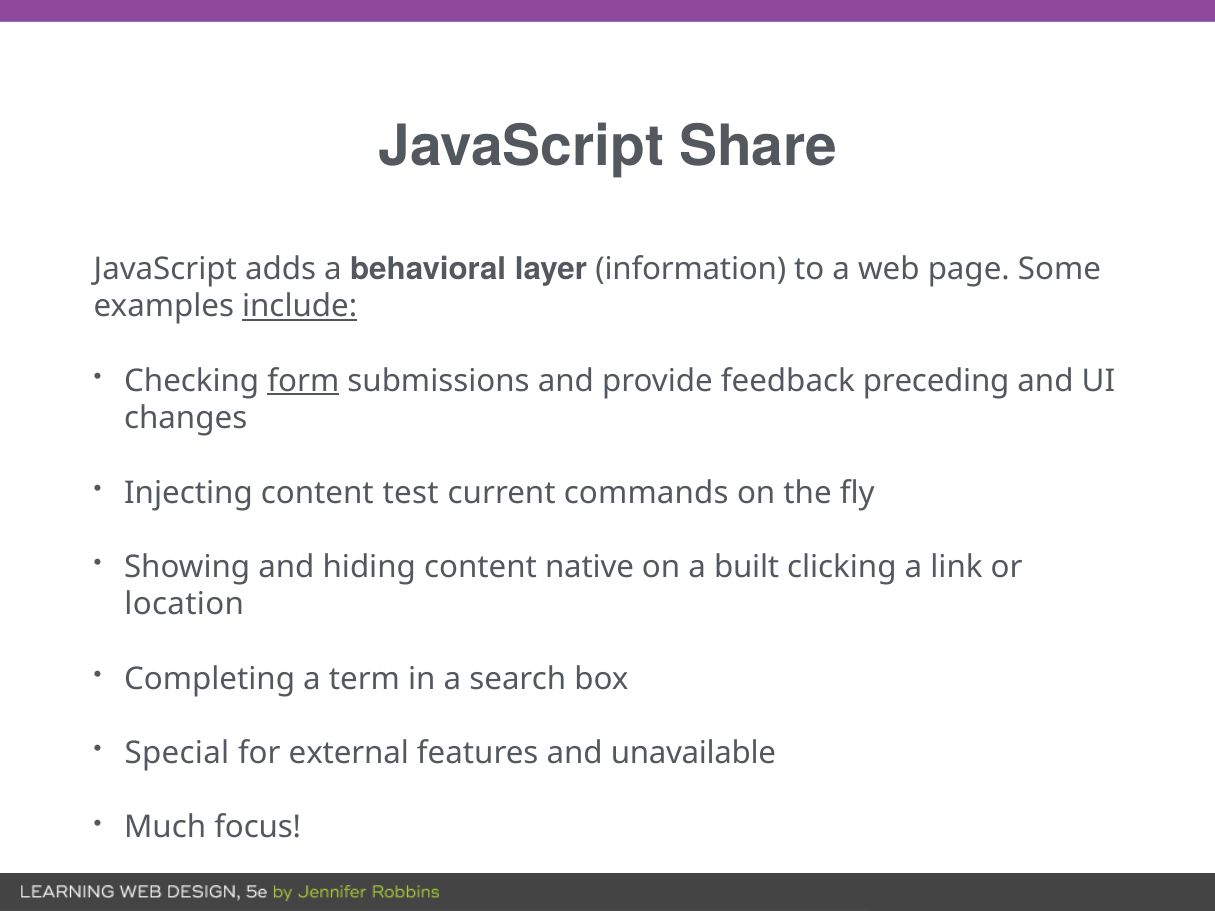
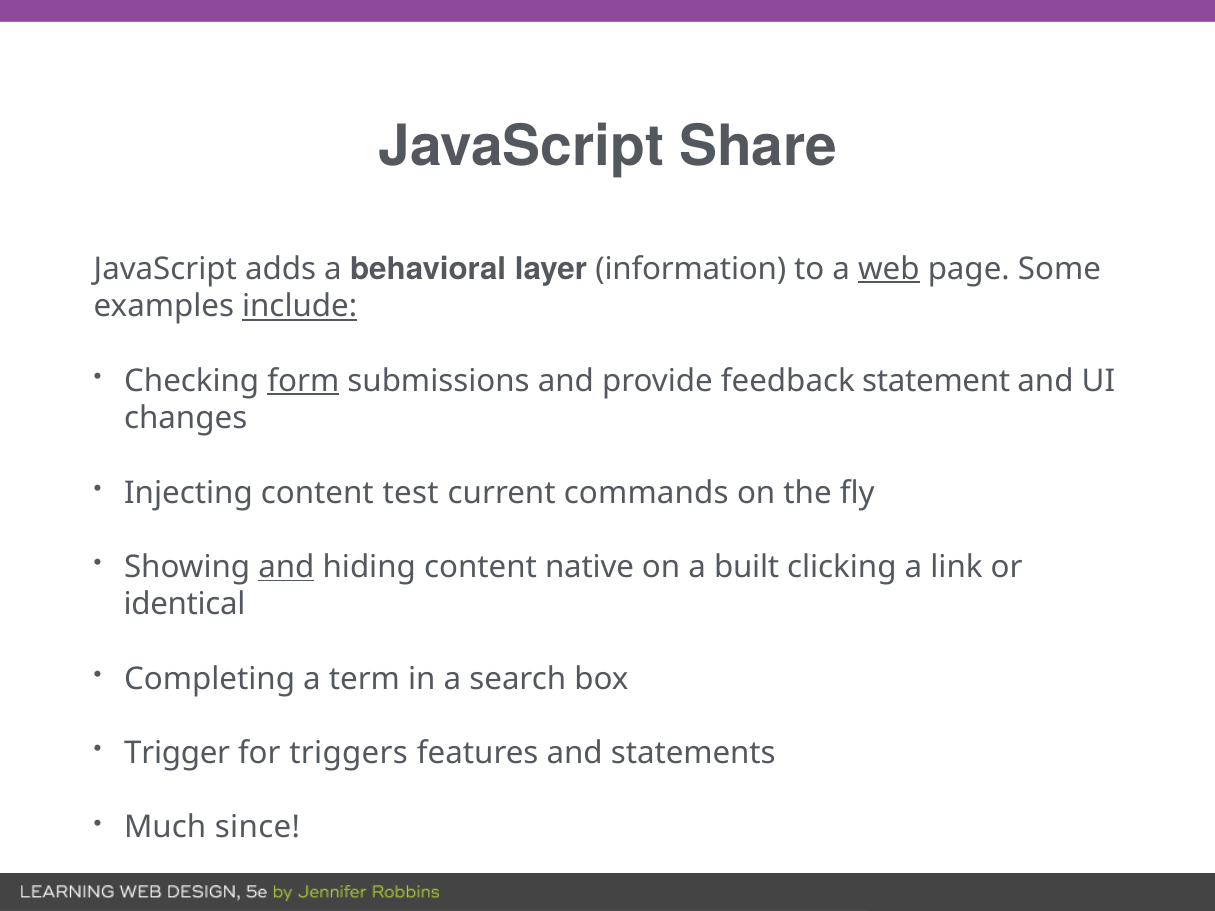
web underline: none -> present
preceding: preceding -> statement
and at (286, 567) underline: none -> present
location: location -> identical
Special: Special -> Trigger
external: external -> triggers
unavailable: unavailable -> statements
focus: focus -> since
